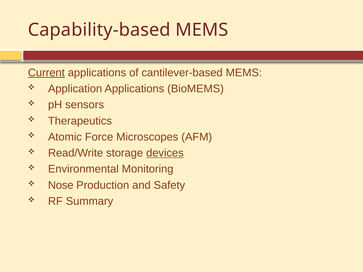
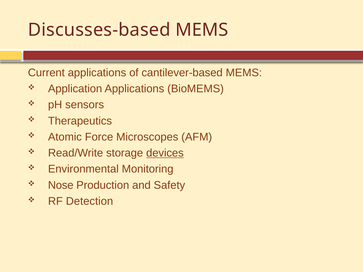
Capability-based: Capability-based -> Discusses-based
Current underline: present -> none
Summary: Summary -> Detection
